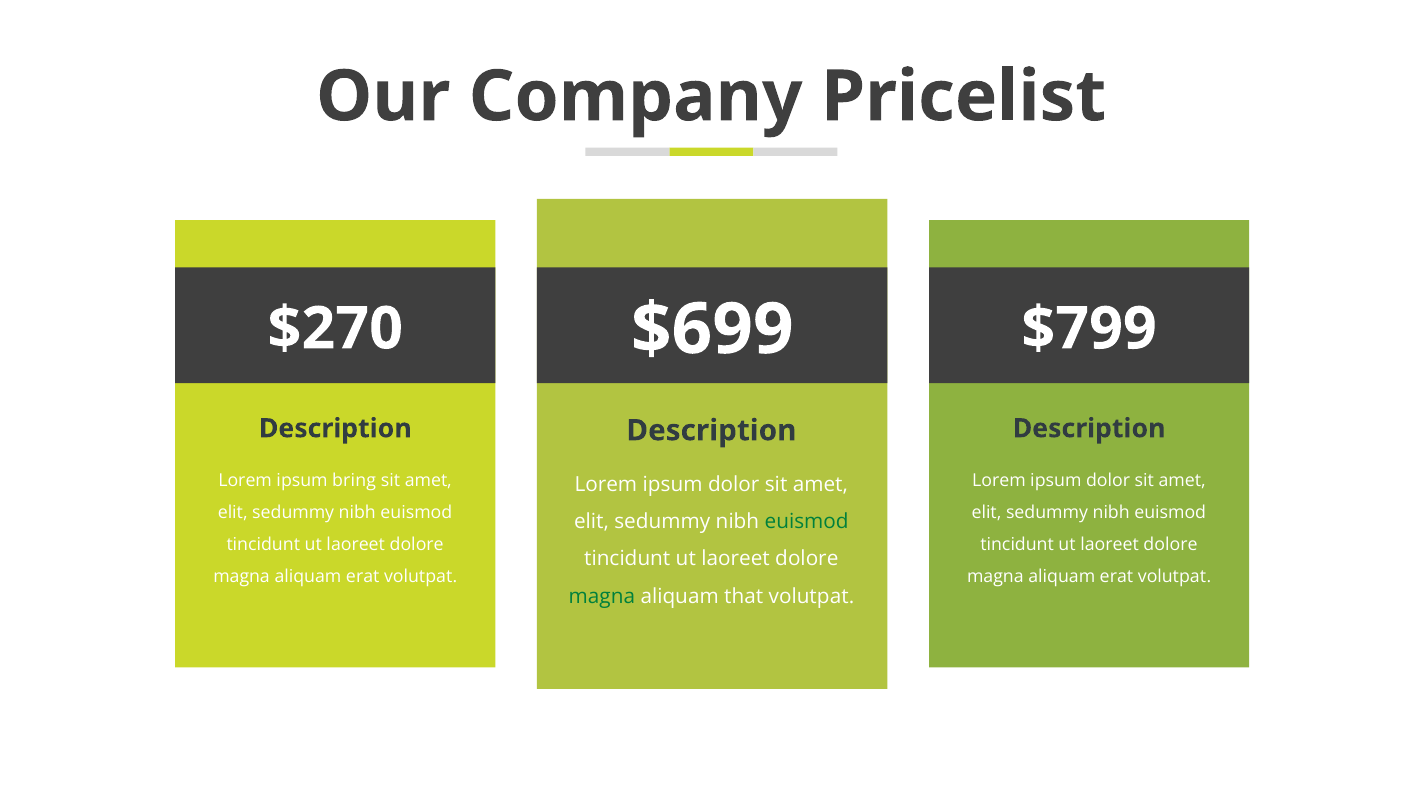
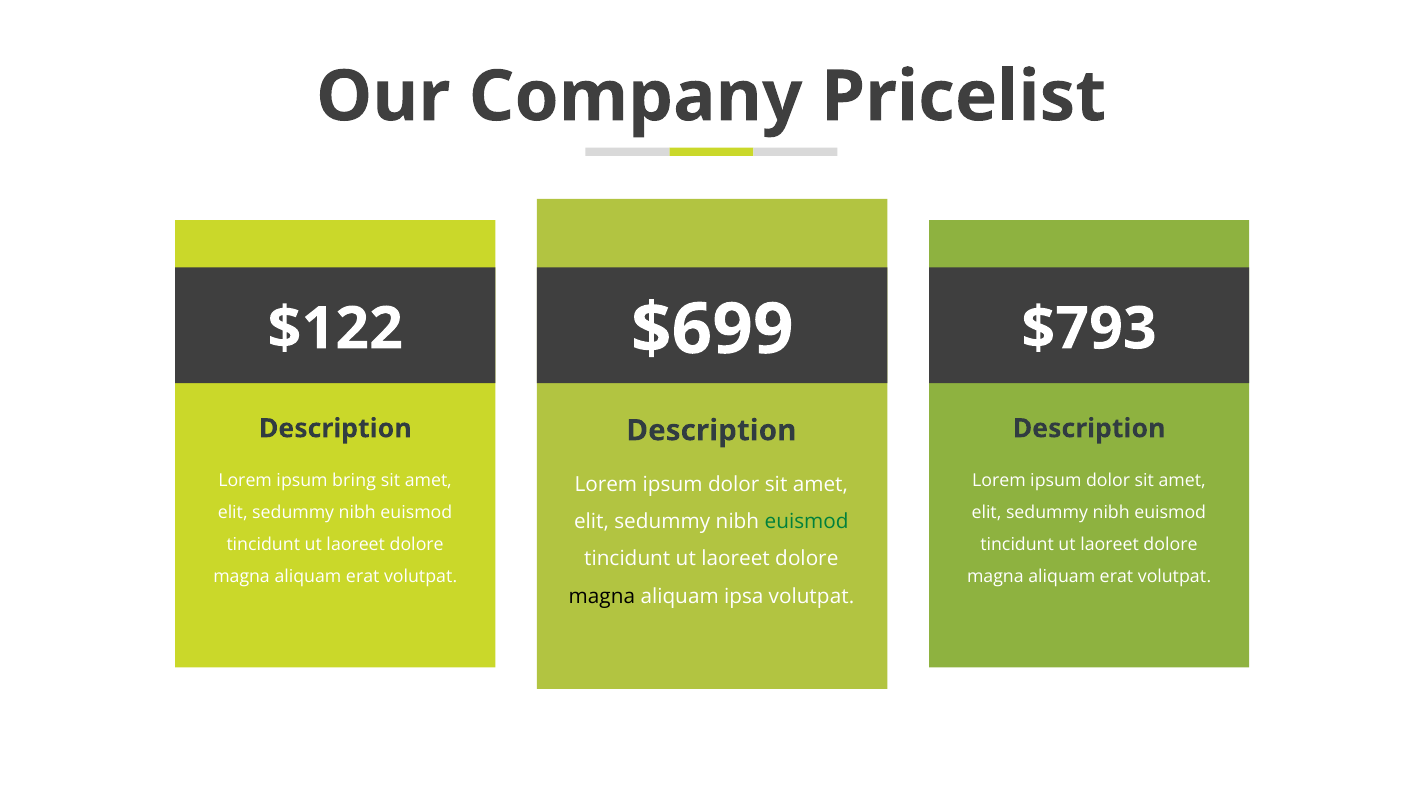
$270: $270 -> $122
$799: $799 -> $793
magna at (602, 596) colour: green -> black
that: that -> ipsa
